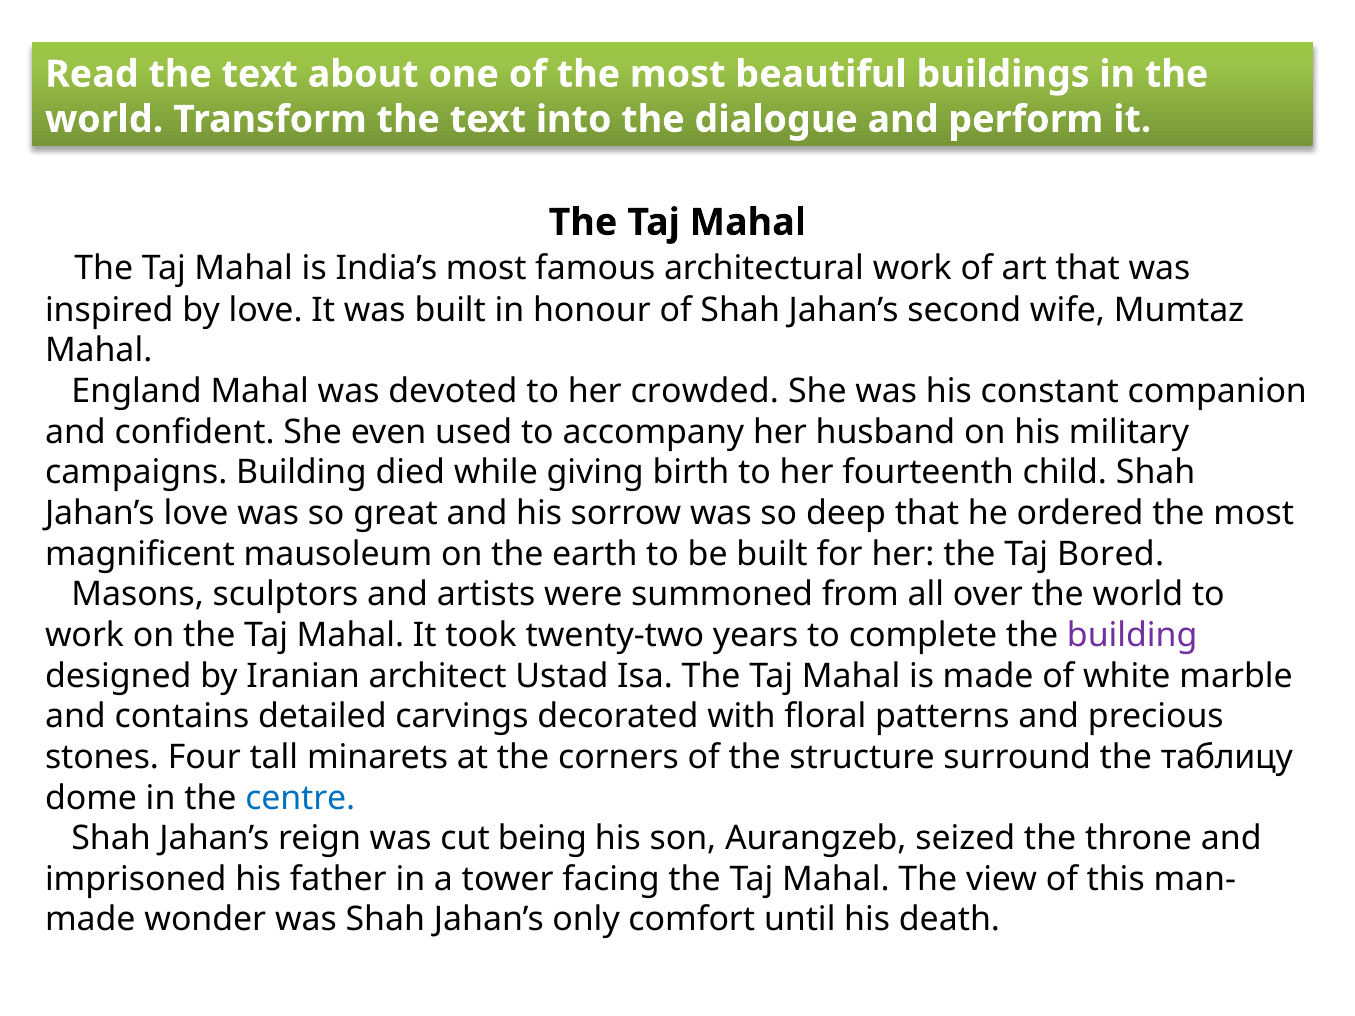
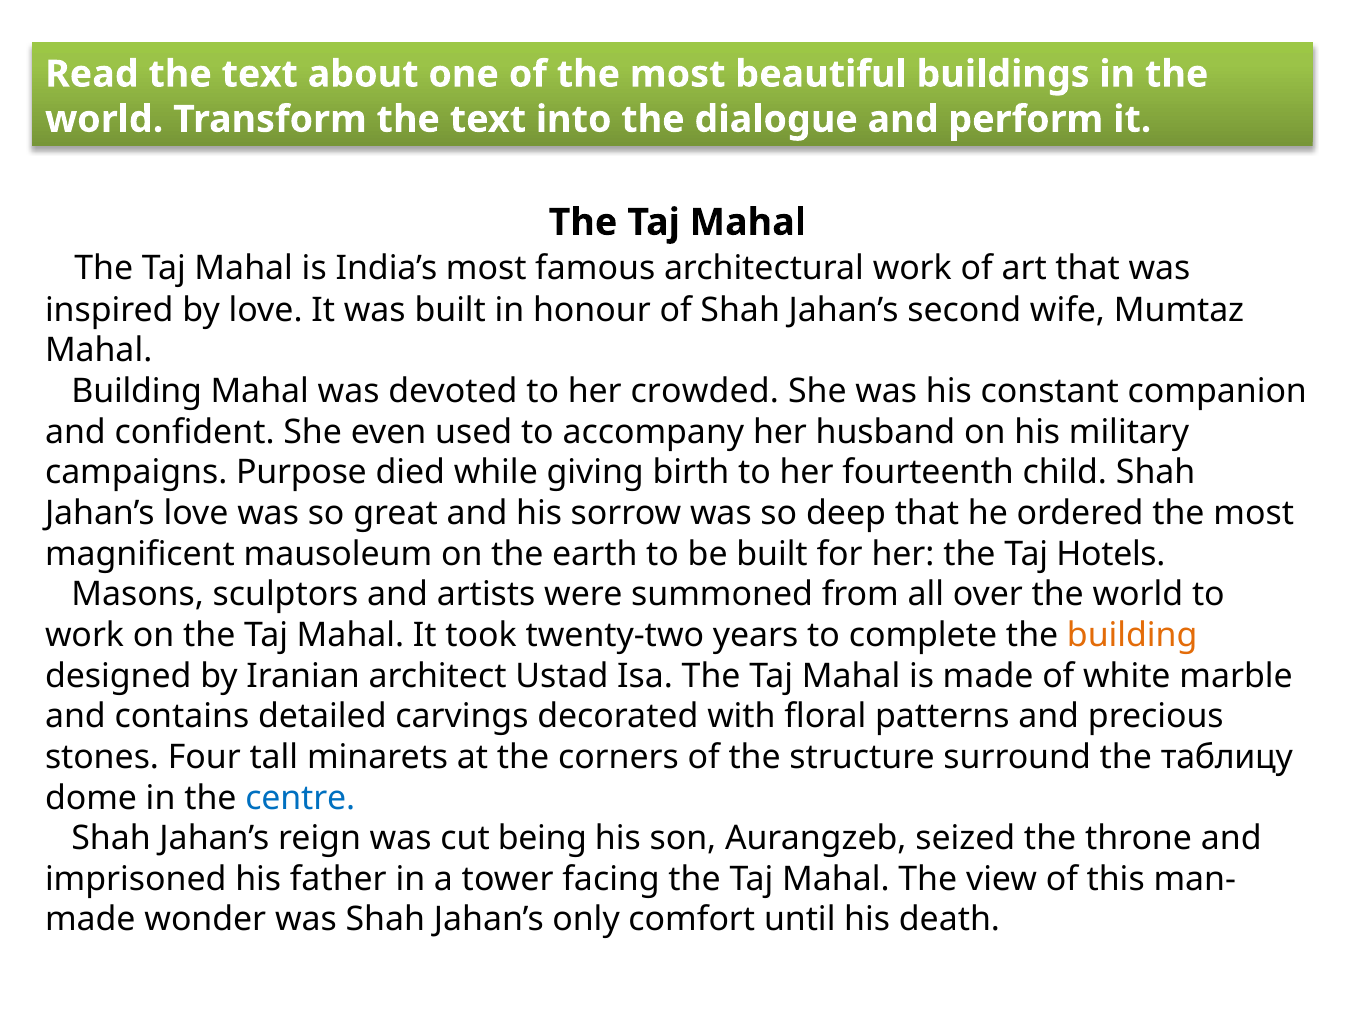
England at (137, 392): England -> Building
campaigns Building: Building -> Purpose
Bored: Bored -> Hotels
building at (1132, 635) colour: purple -> orange
